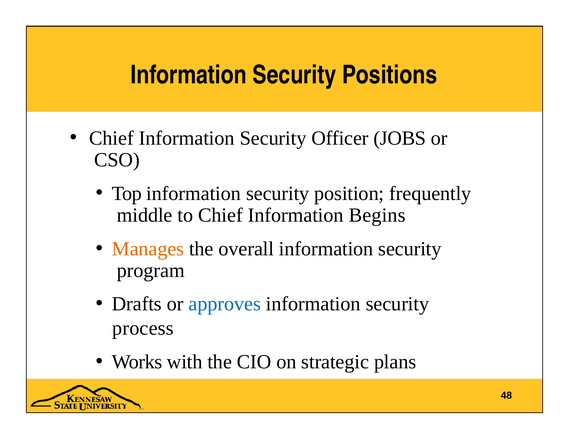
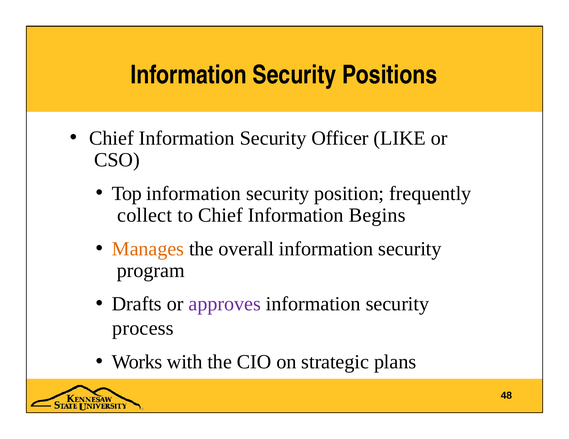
JOBS: JOBS -> LIKE
middle: middle -> collect
approves colour: blue -> purple
